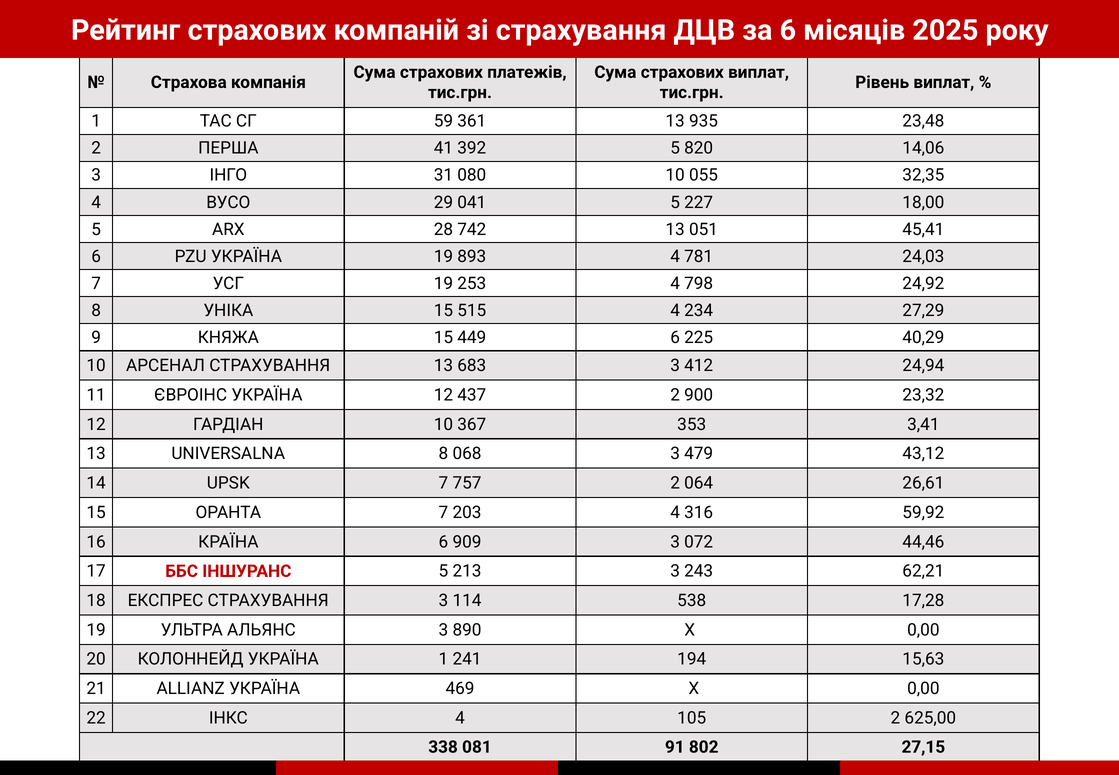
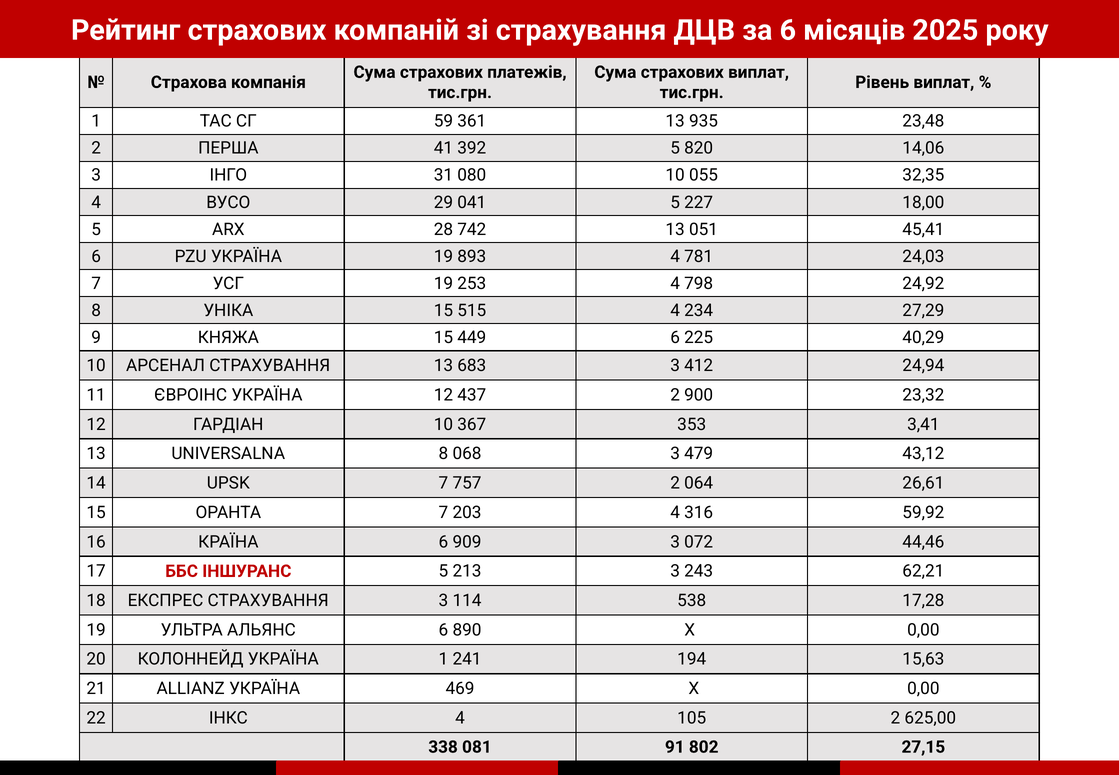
АЛЬЯНС 3: 3 -> 6
